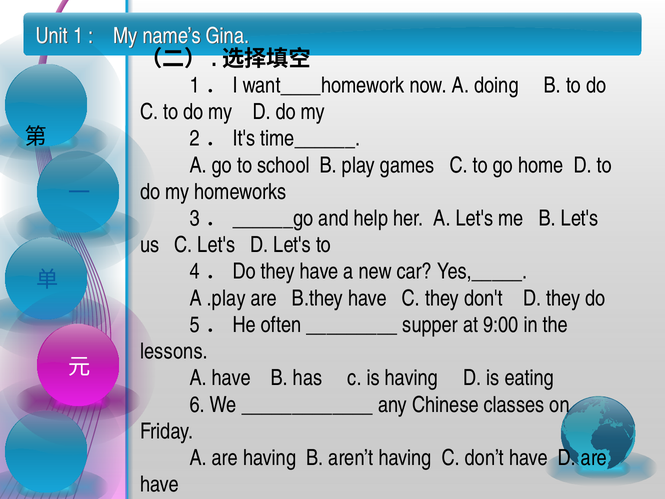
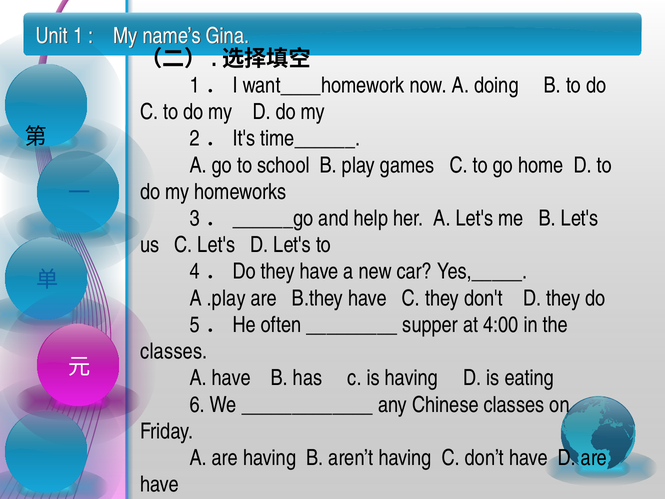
9:00: 9:00 -> 4:00
lessons at (174, 351): lessons -> classes
